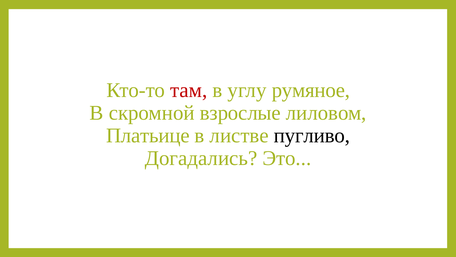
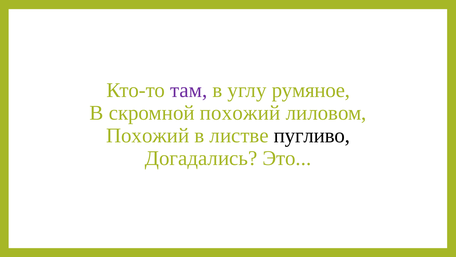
там colour: red -> purple
скромной взрослые: взрослые -> похожий
Платьице at (148, 135): Платьице -> Похожий
